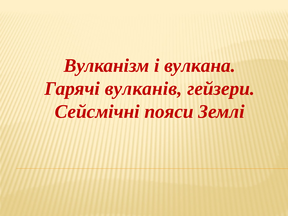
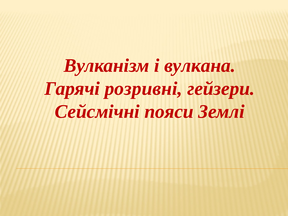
вулканів: вулканів -> розривні
